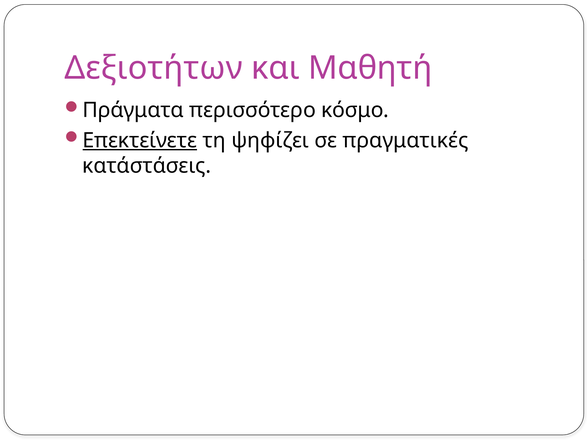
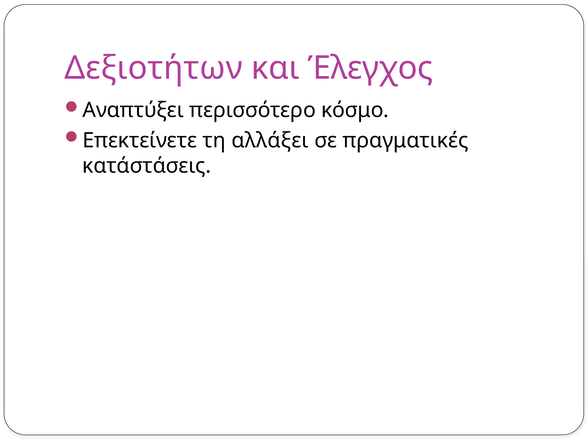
Μαθητή: Μαθητή -> Έλεγχος
Πράγματα: Πράγματα -> Αναπτύξει
Επεκτείνετε underline: present -> none
ψηφίζει: ψηφίζει -> αλλάξει
